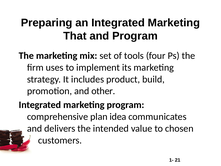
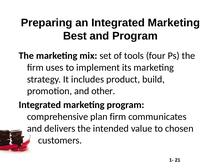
That: That -> Best
plan idea: idea -> firm
